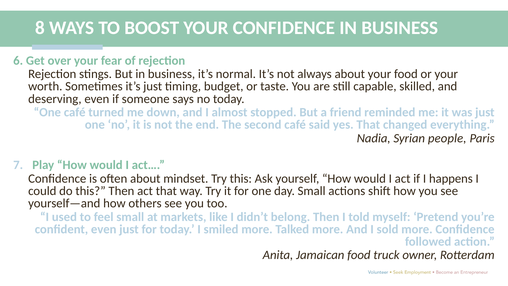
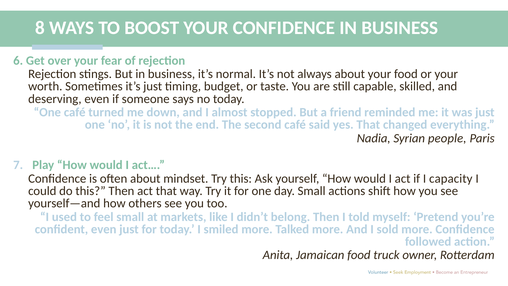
happens: happens -> capacity
